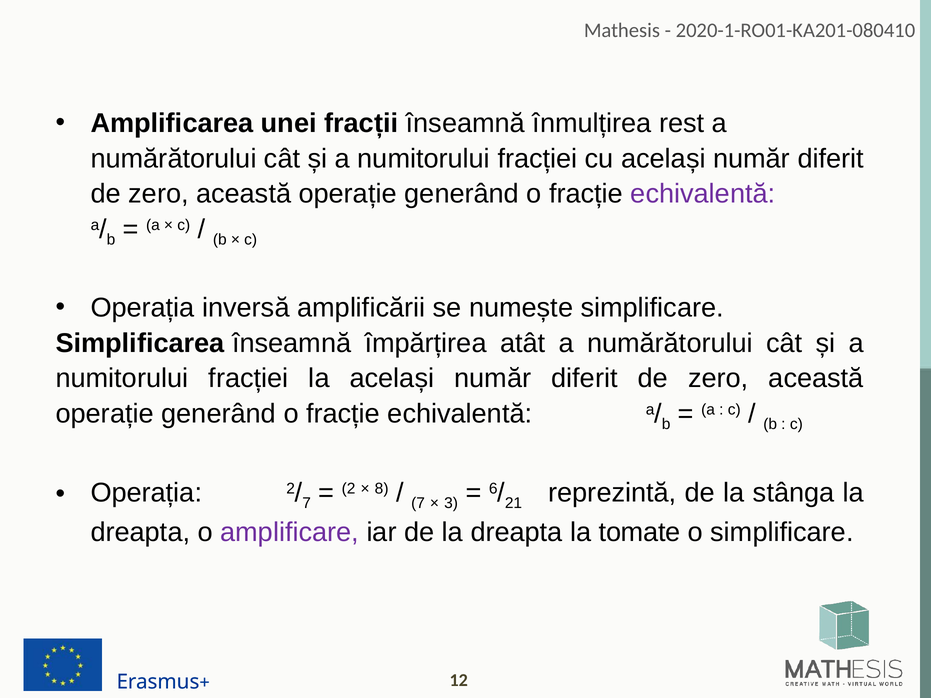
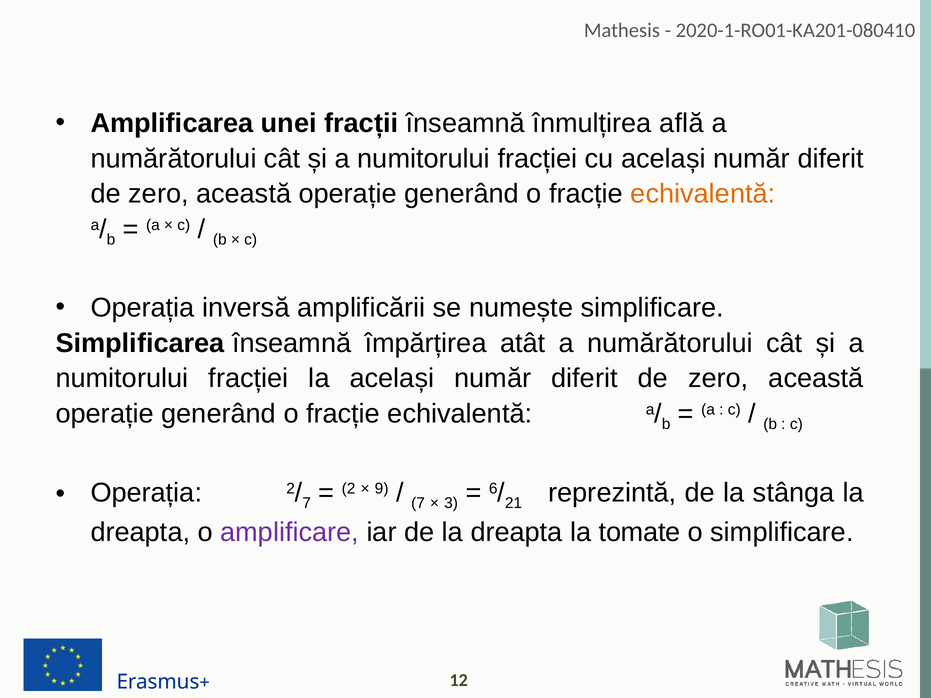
rest: rest -> află
echivalentă at (703, 194) colour: purple -> orange
8: 8 -> 9
